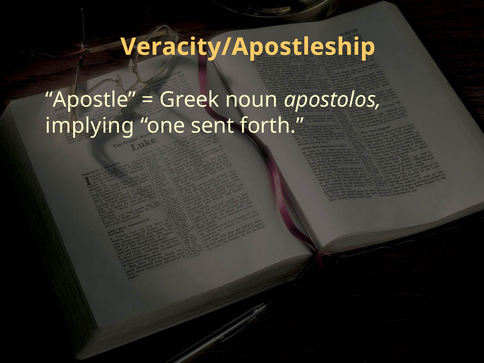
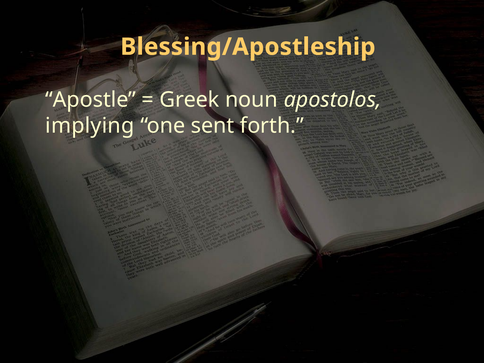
Veracity/Apostleship: Veracity/Apostleship -> Blessing/Apostleship
